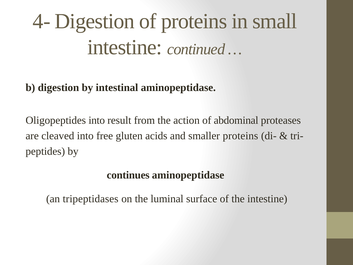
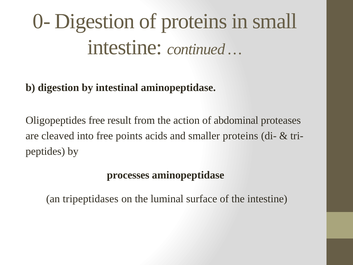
4-: 4- -> 0-
Oligopeptides into: into -> free
gluten: gluten -> points
continues: continues -> processes
